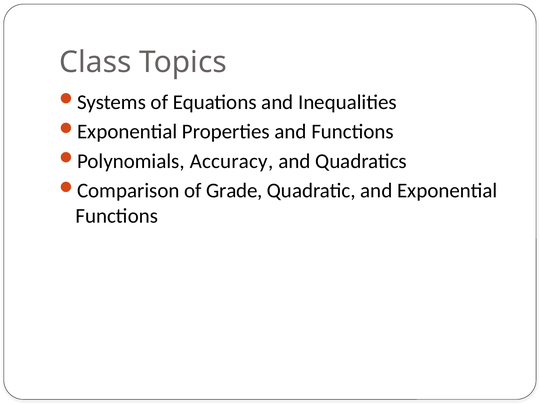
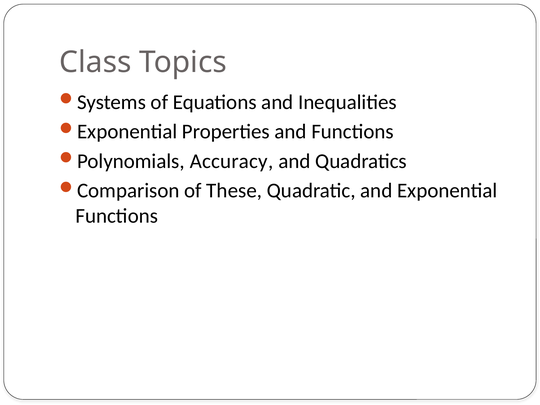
Grade: Grade -> These
